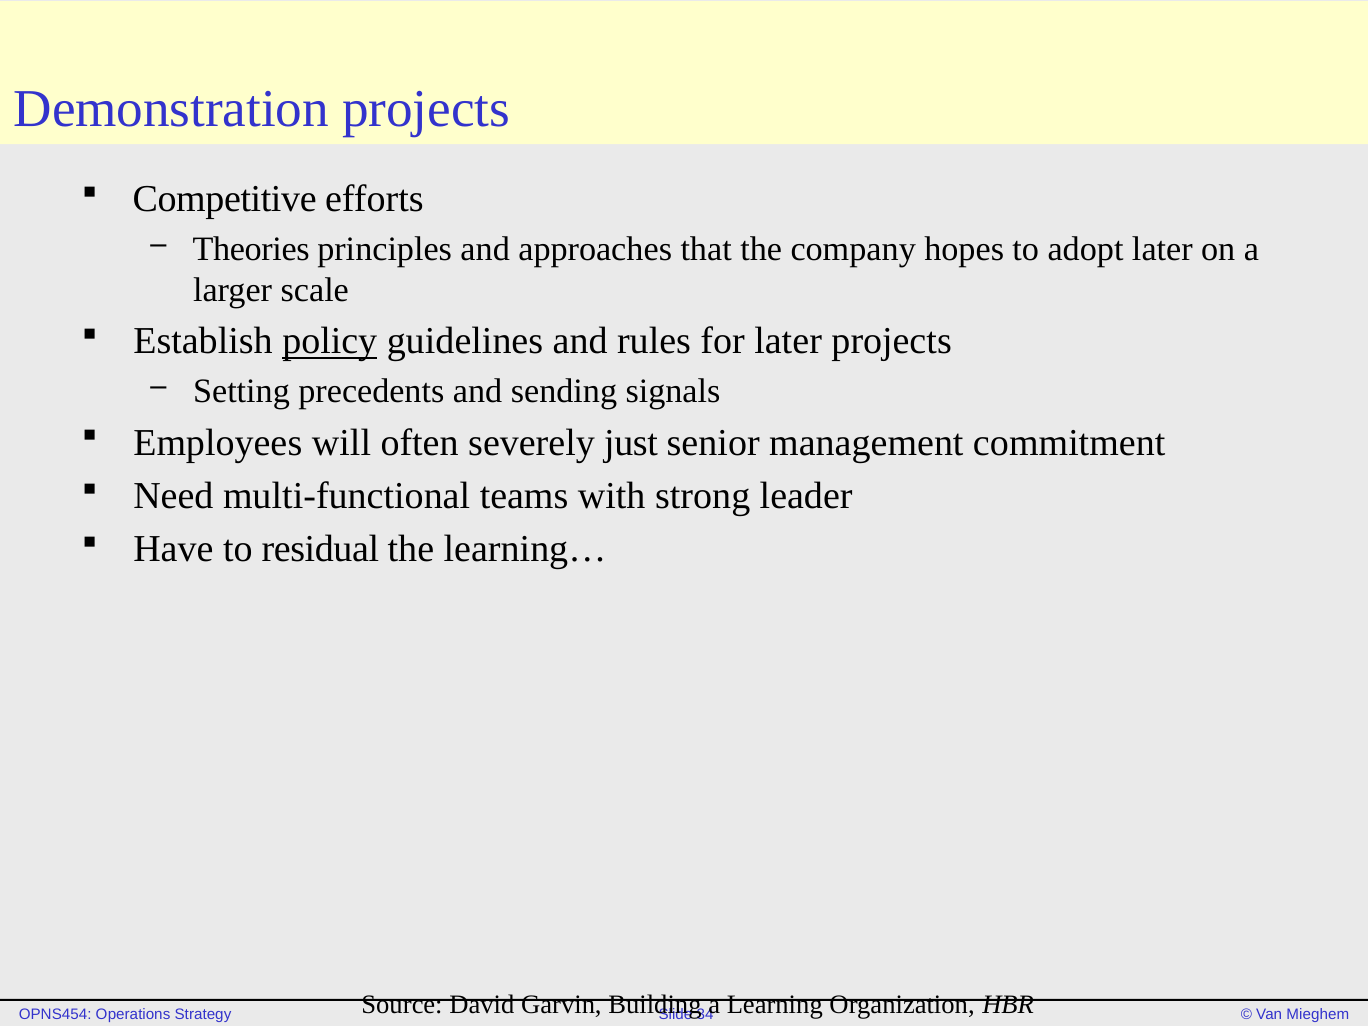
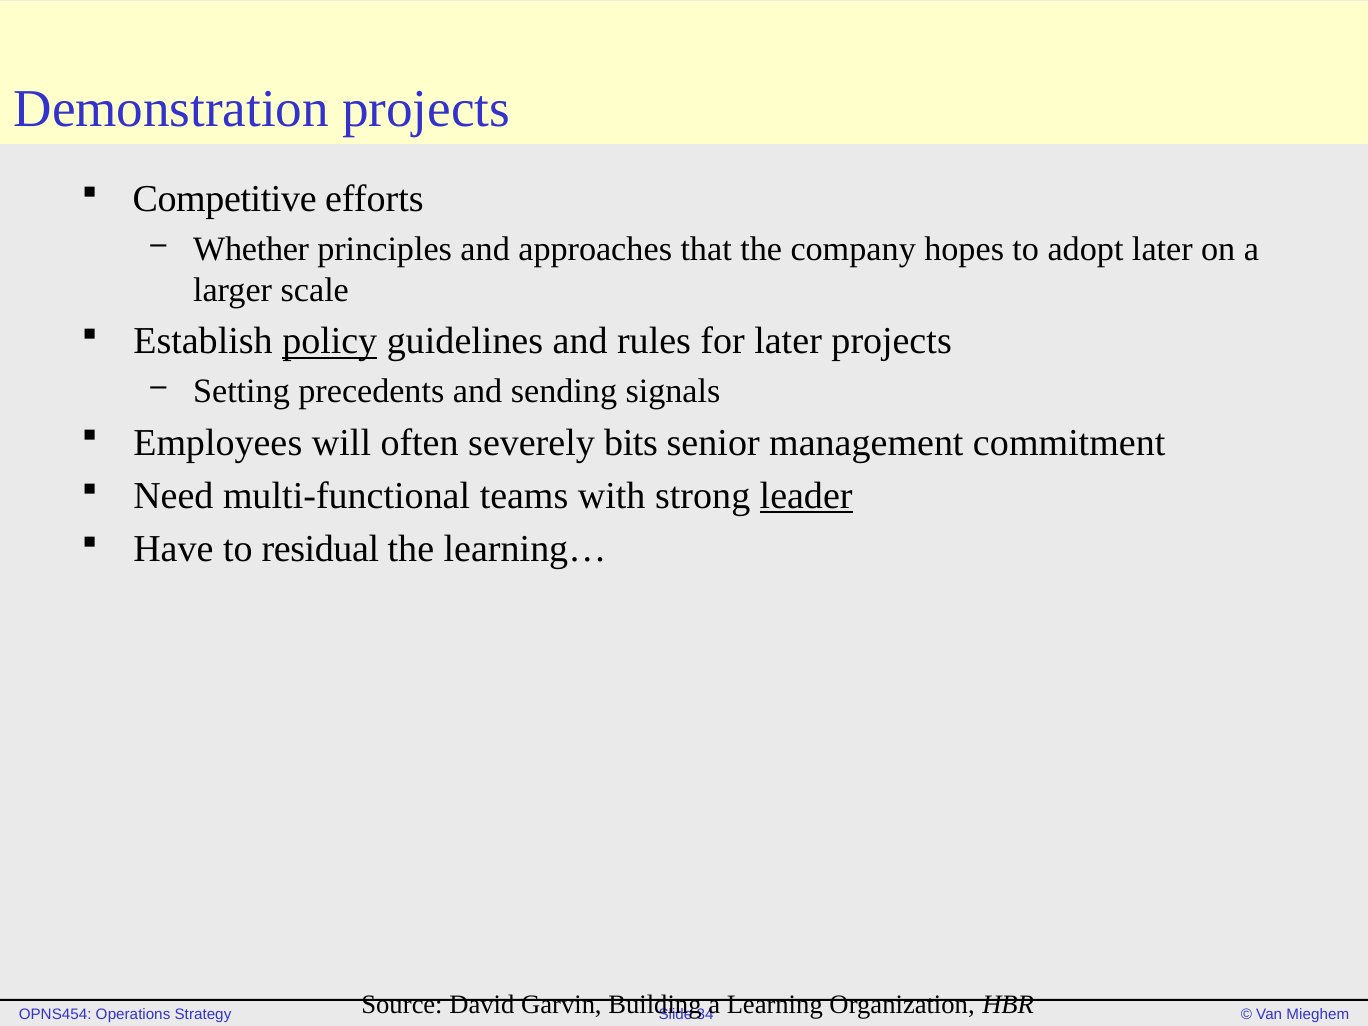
Theories: Theories -> Whether
just: just -> bits
leader underline: none -> present
